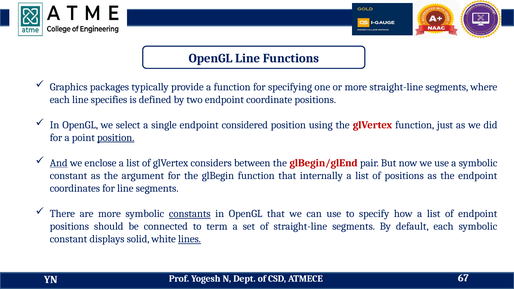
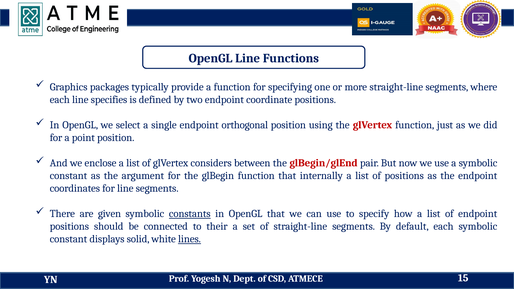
considered: considered -> orthogonal
position at (116, 138) underline: present -> none
And underline: present -> none
are more: more -> given
term: term -> their
67: 67 -> 15
